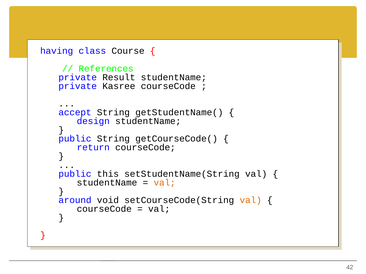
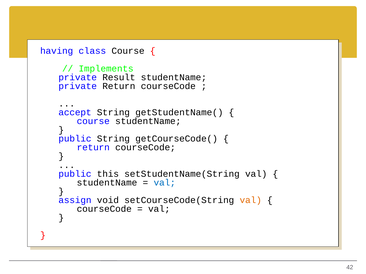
References: References -> Implements
private Kasree: Kasree -> Return
design at (93, 121): design -> course
val at (165, 183) colour: orange -> blue
around: around -> assign
